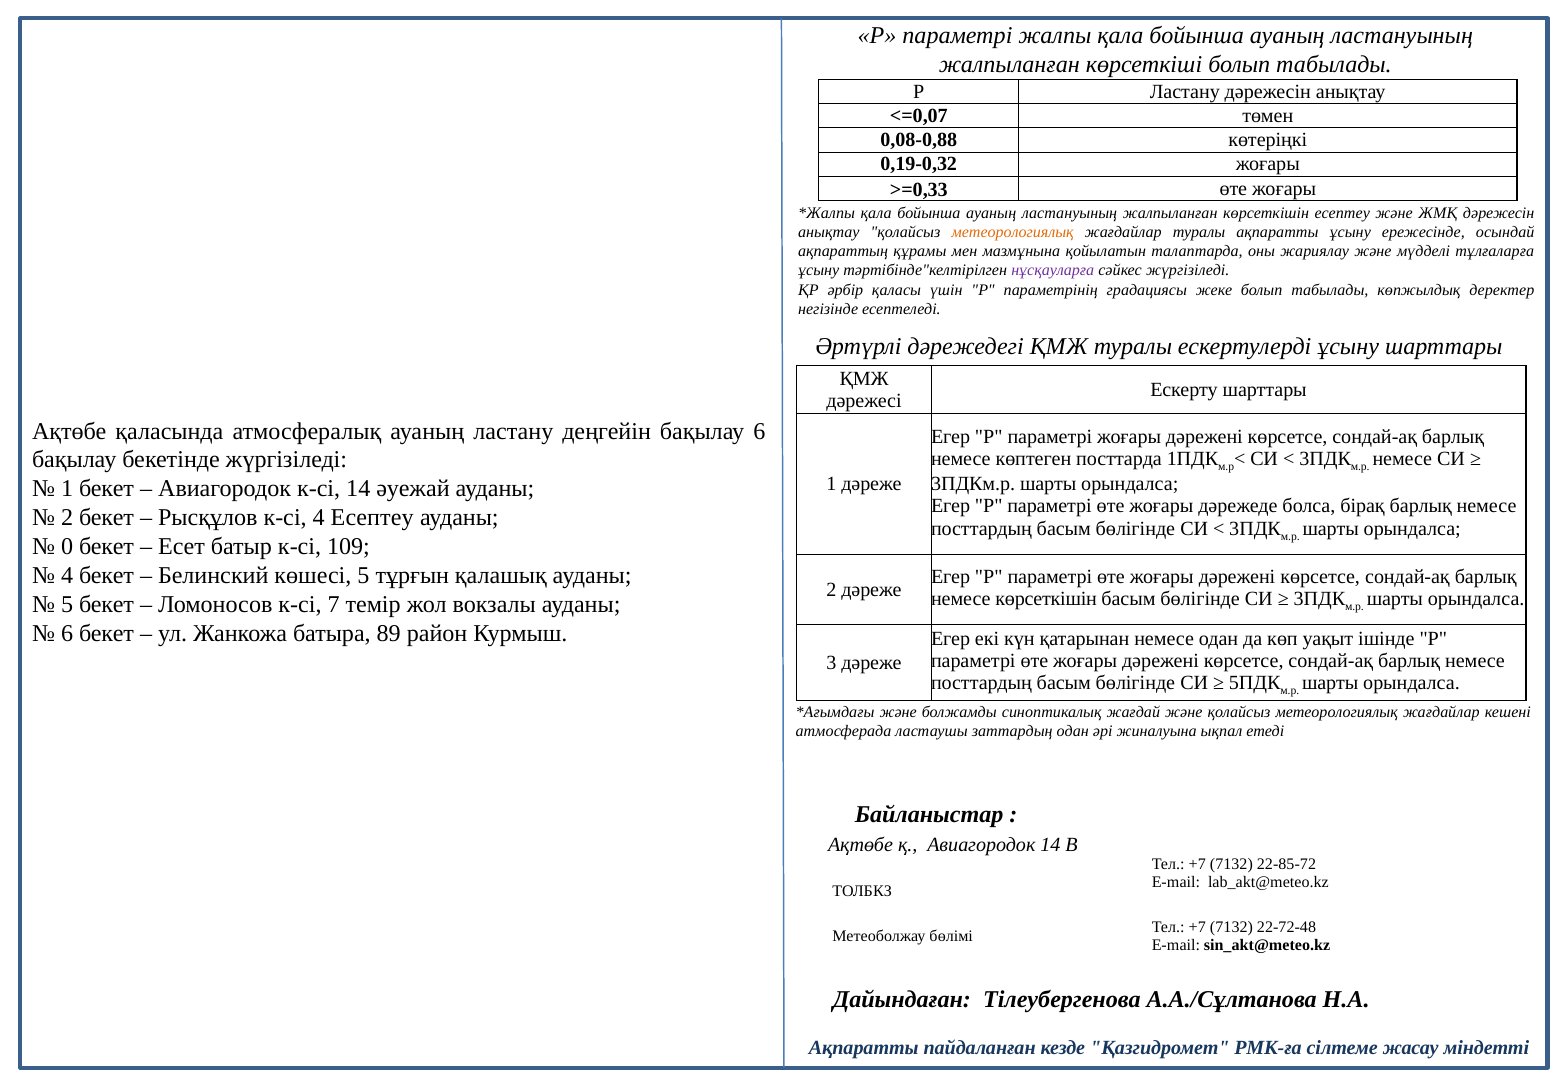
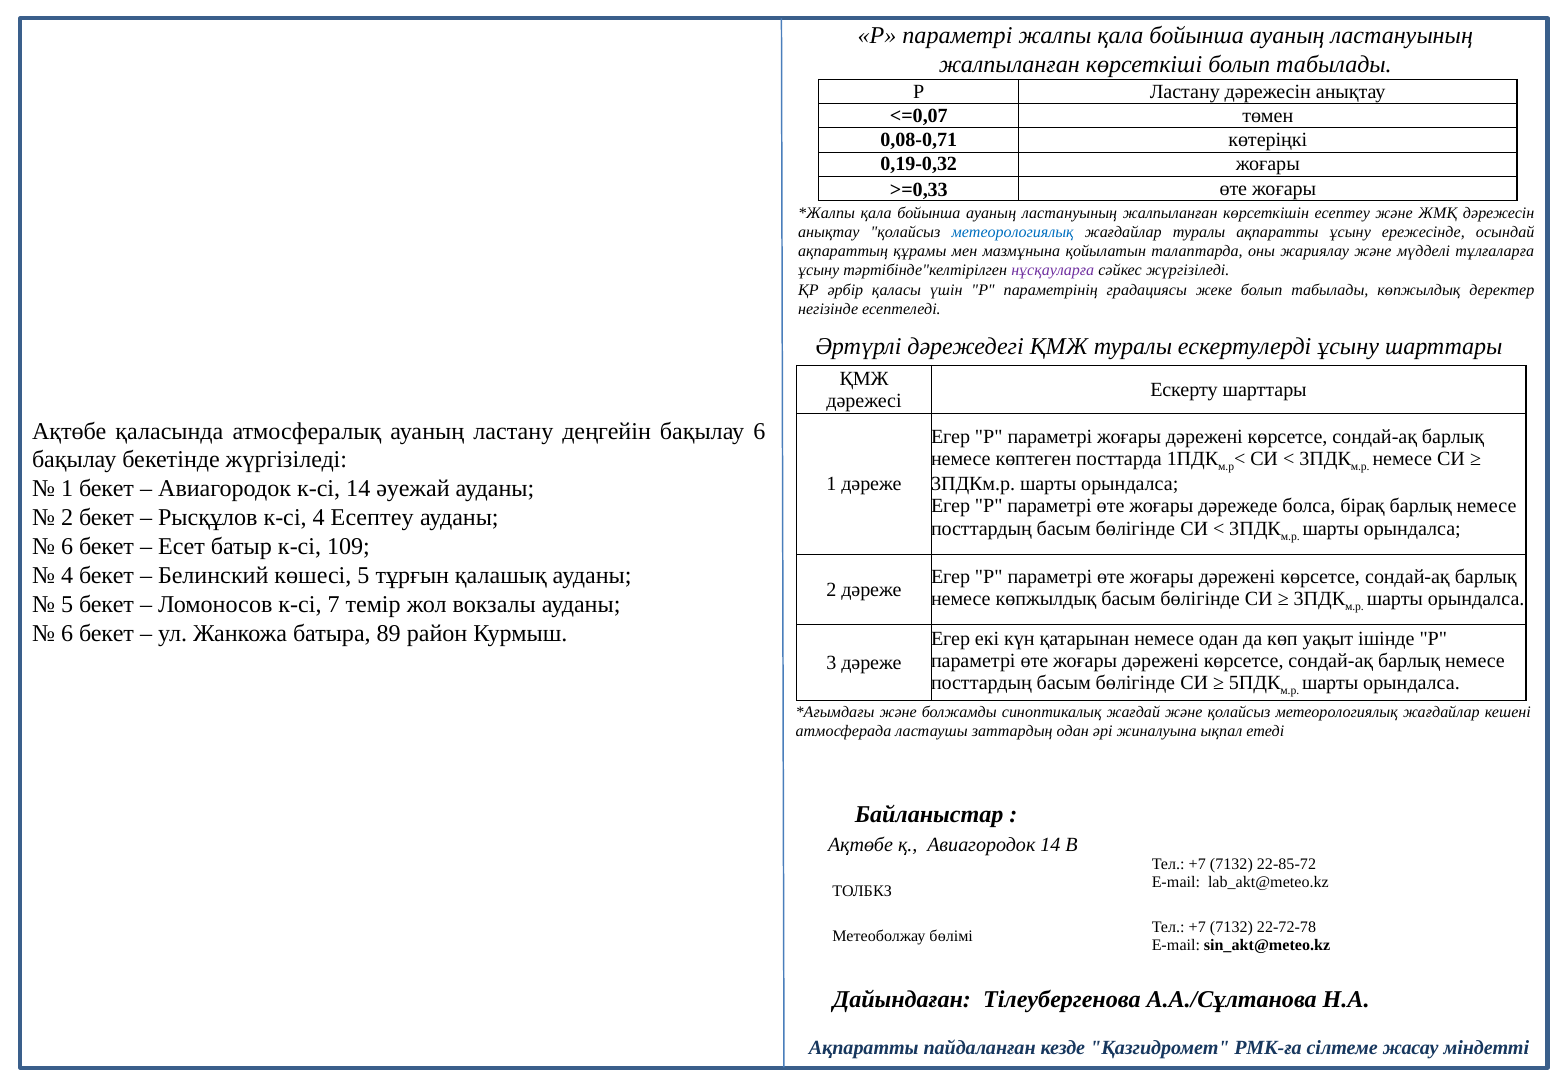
0,08-0,88: 0,08-0,88 -> 0,08-0,71
метеорологиялық at (1013, 232) colour: orange -> blue
0 at (67, 547): 0 -> 6
немесе көрсеткішін: көрсеткішін -> көпжылдық
22-72-48: 22-72-48 -> 22-72-78
